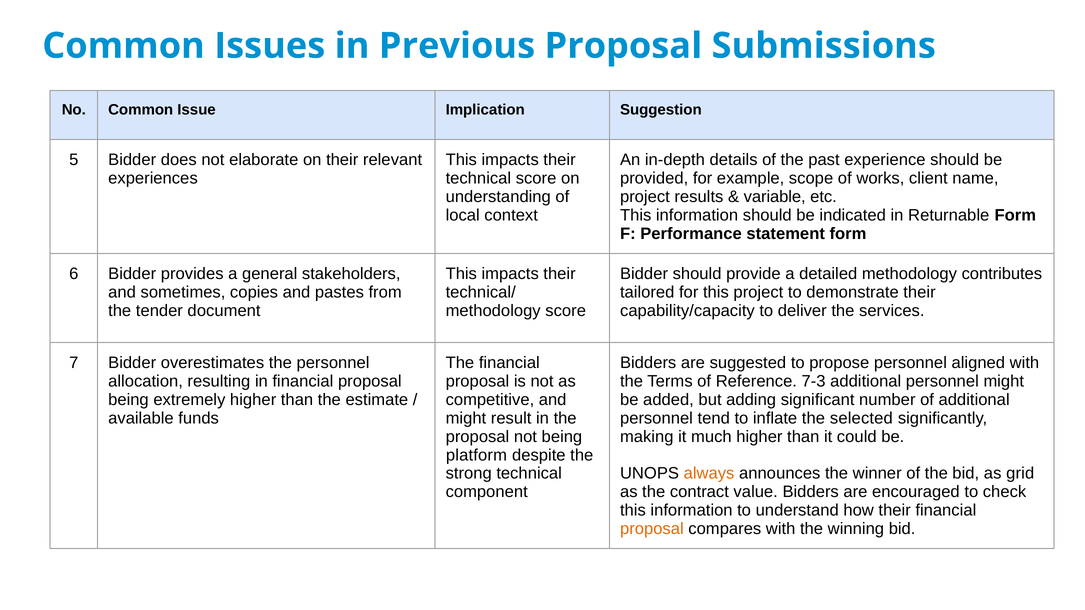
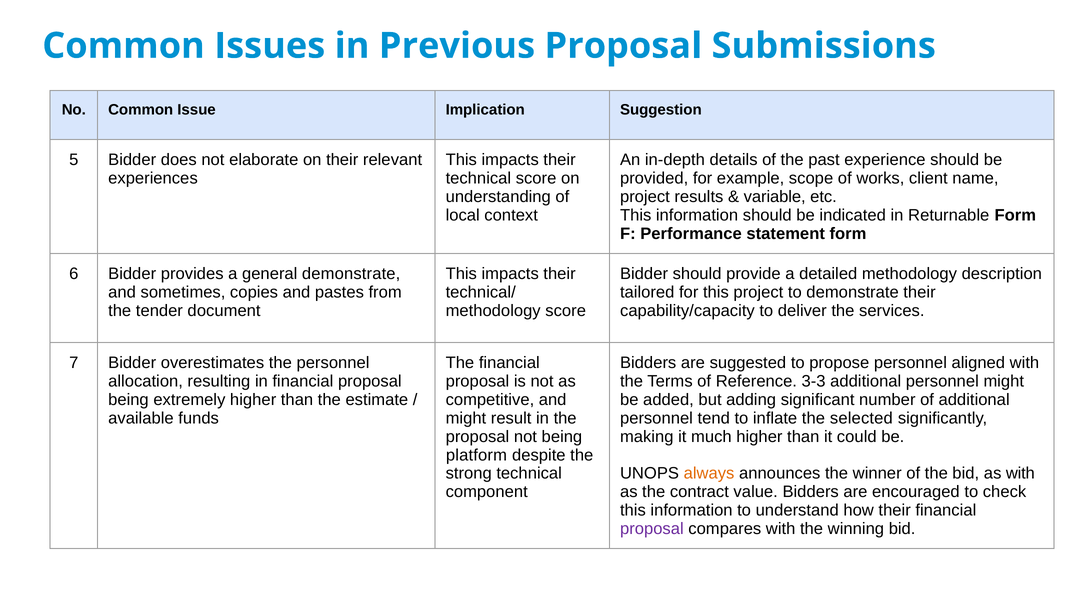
general stakeholders: stakeholders -> demonstrate
contributes: contributes -> description
7-3: 7-3 -> 3-3
as grid: grid -> with
proposal at (652, 529) colour: orange -> purple
